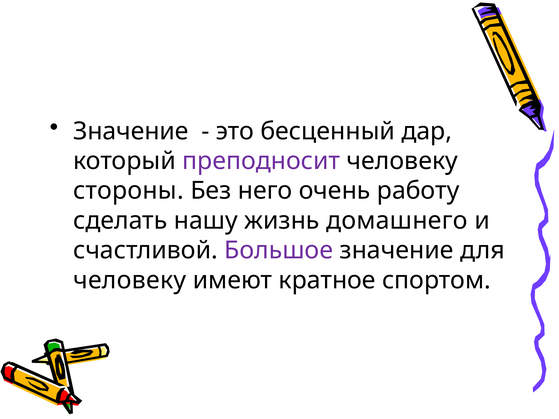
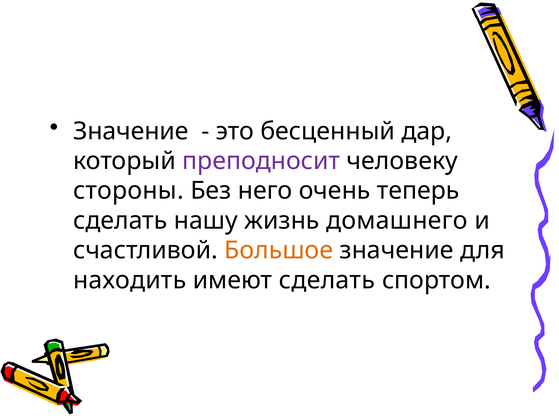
работу: работу -> теперь
Большое colour: purple -> orange
человеку at (130, 280): человеку -> находить
имеют кратное: кратное -> сделать
